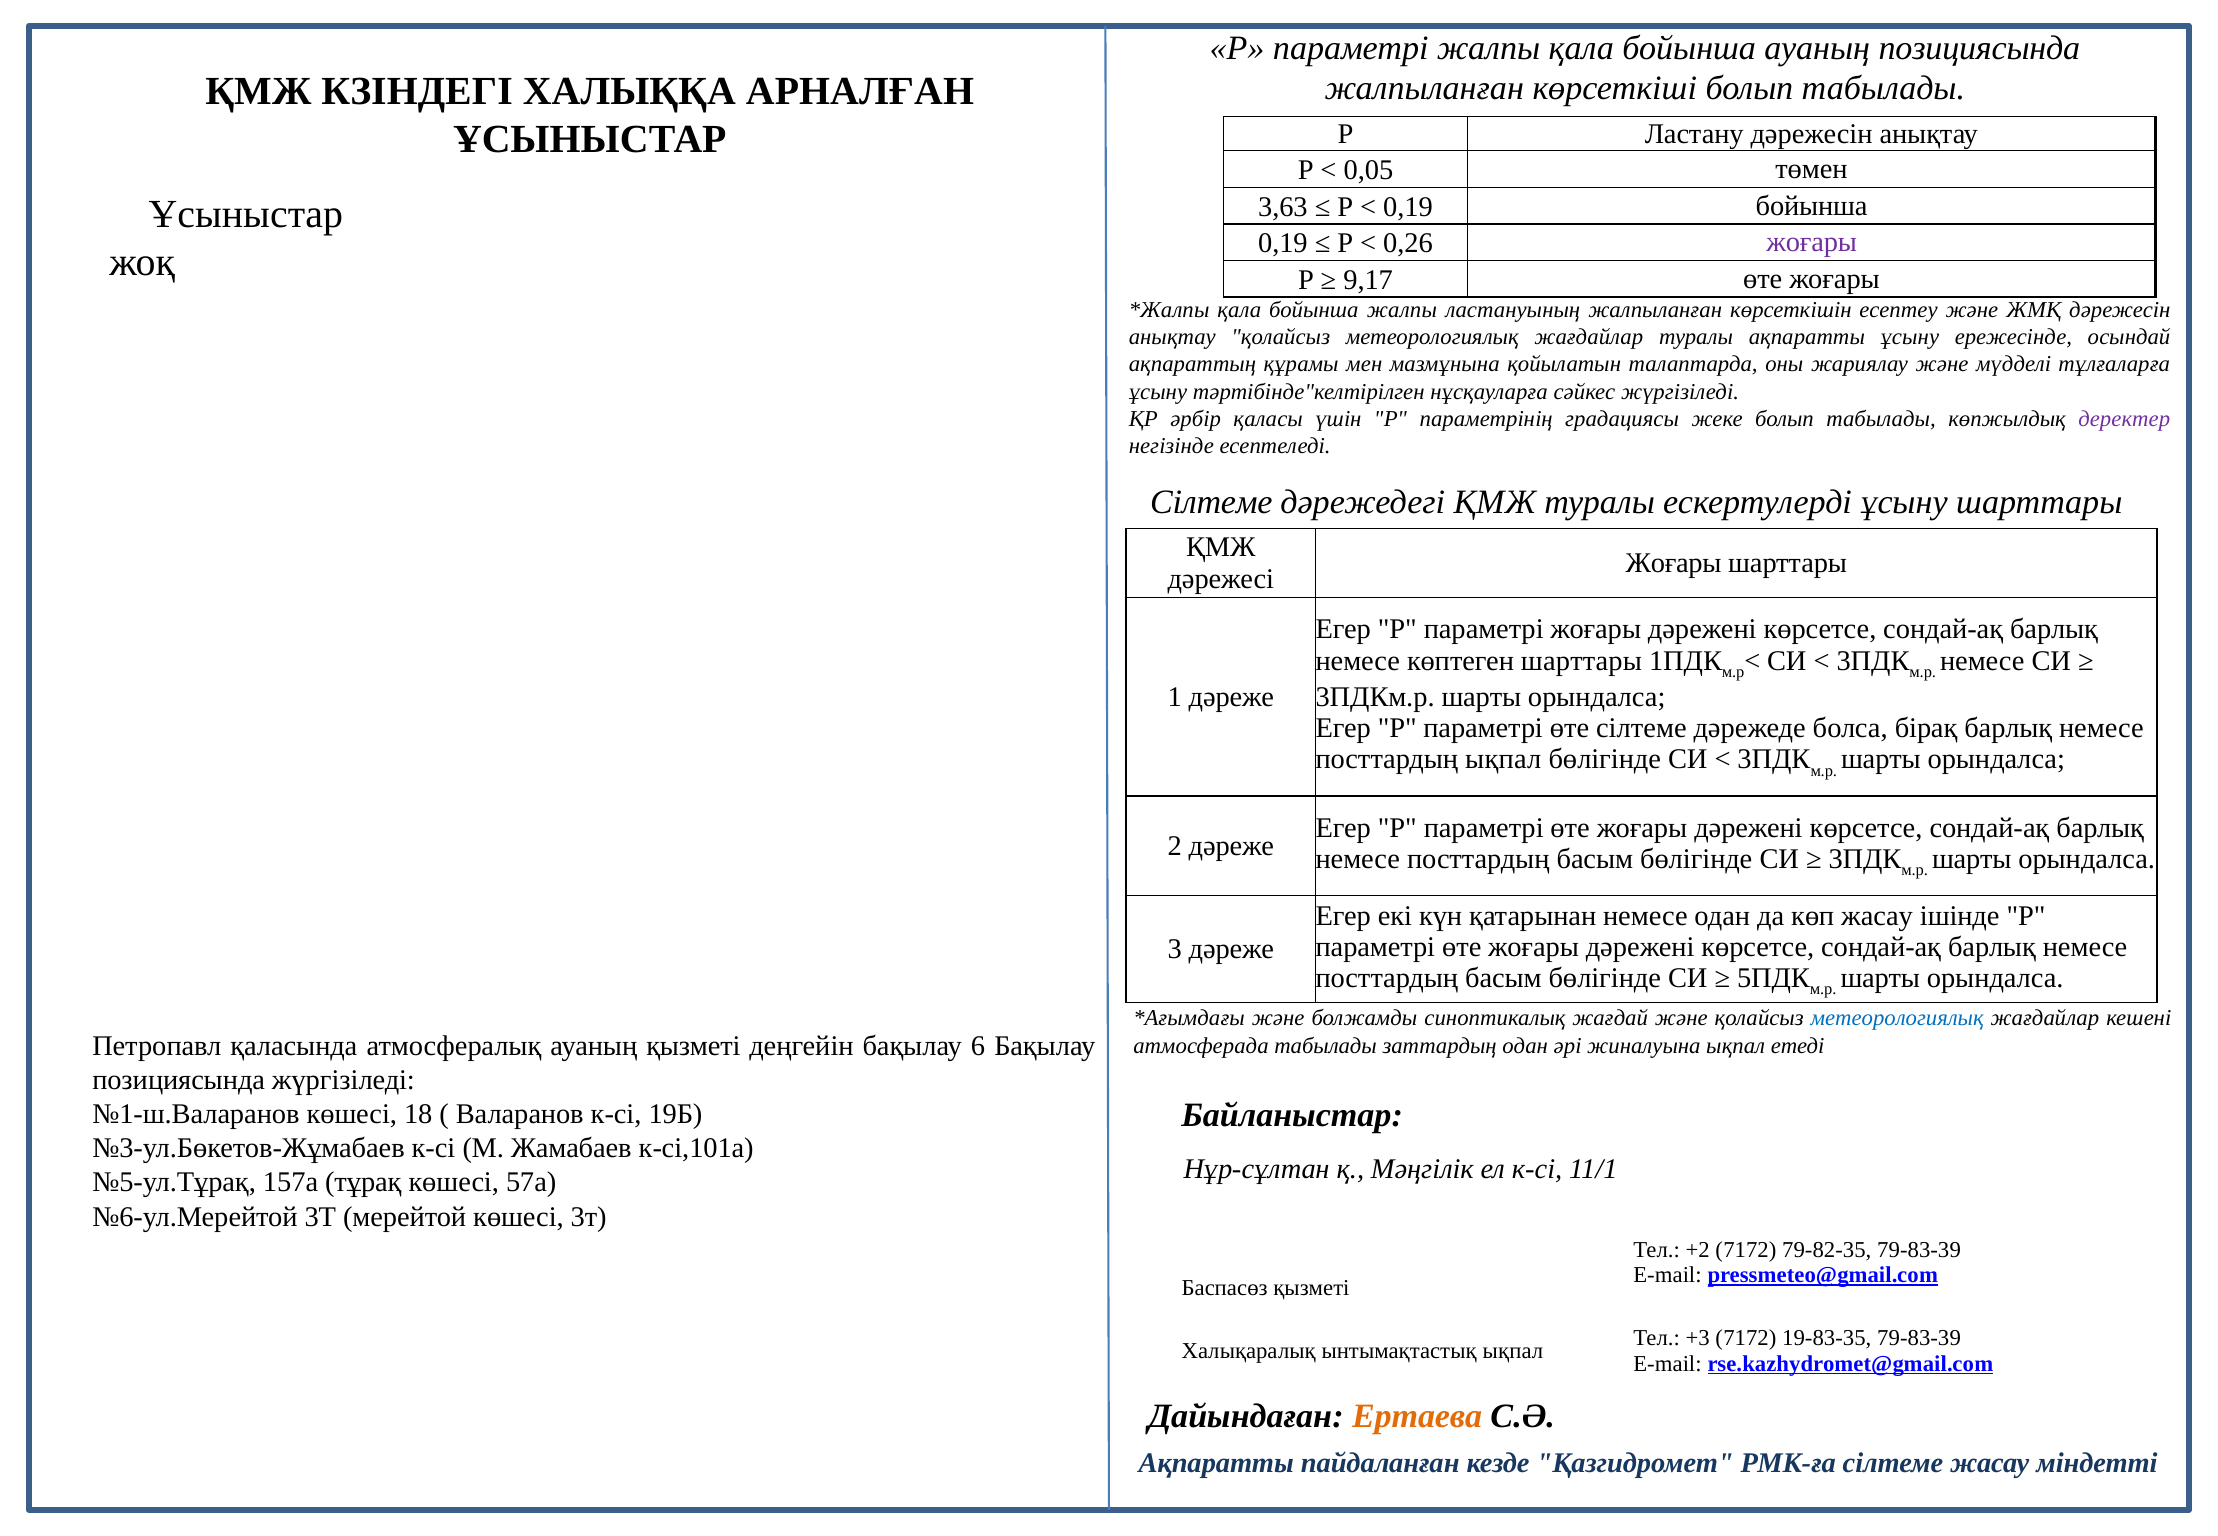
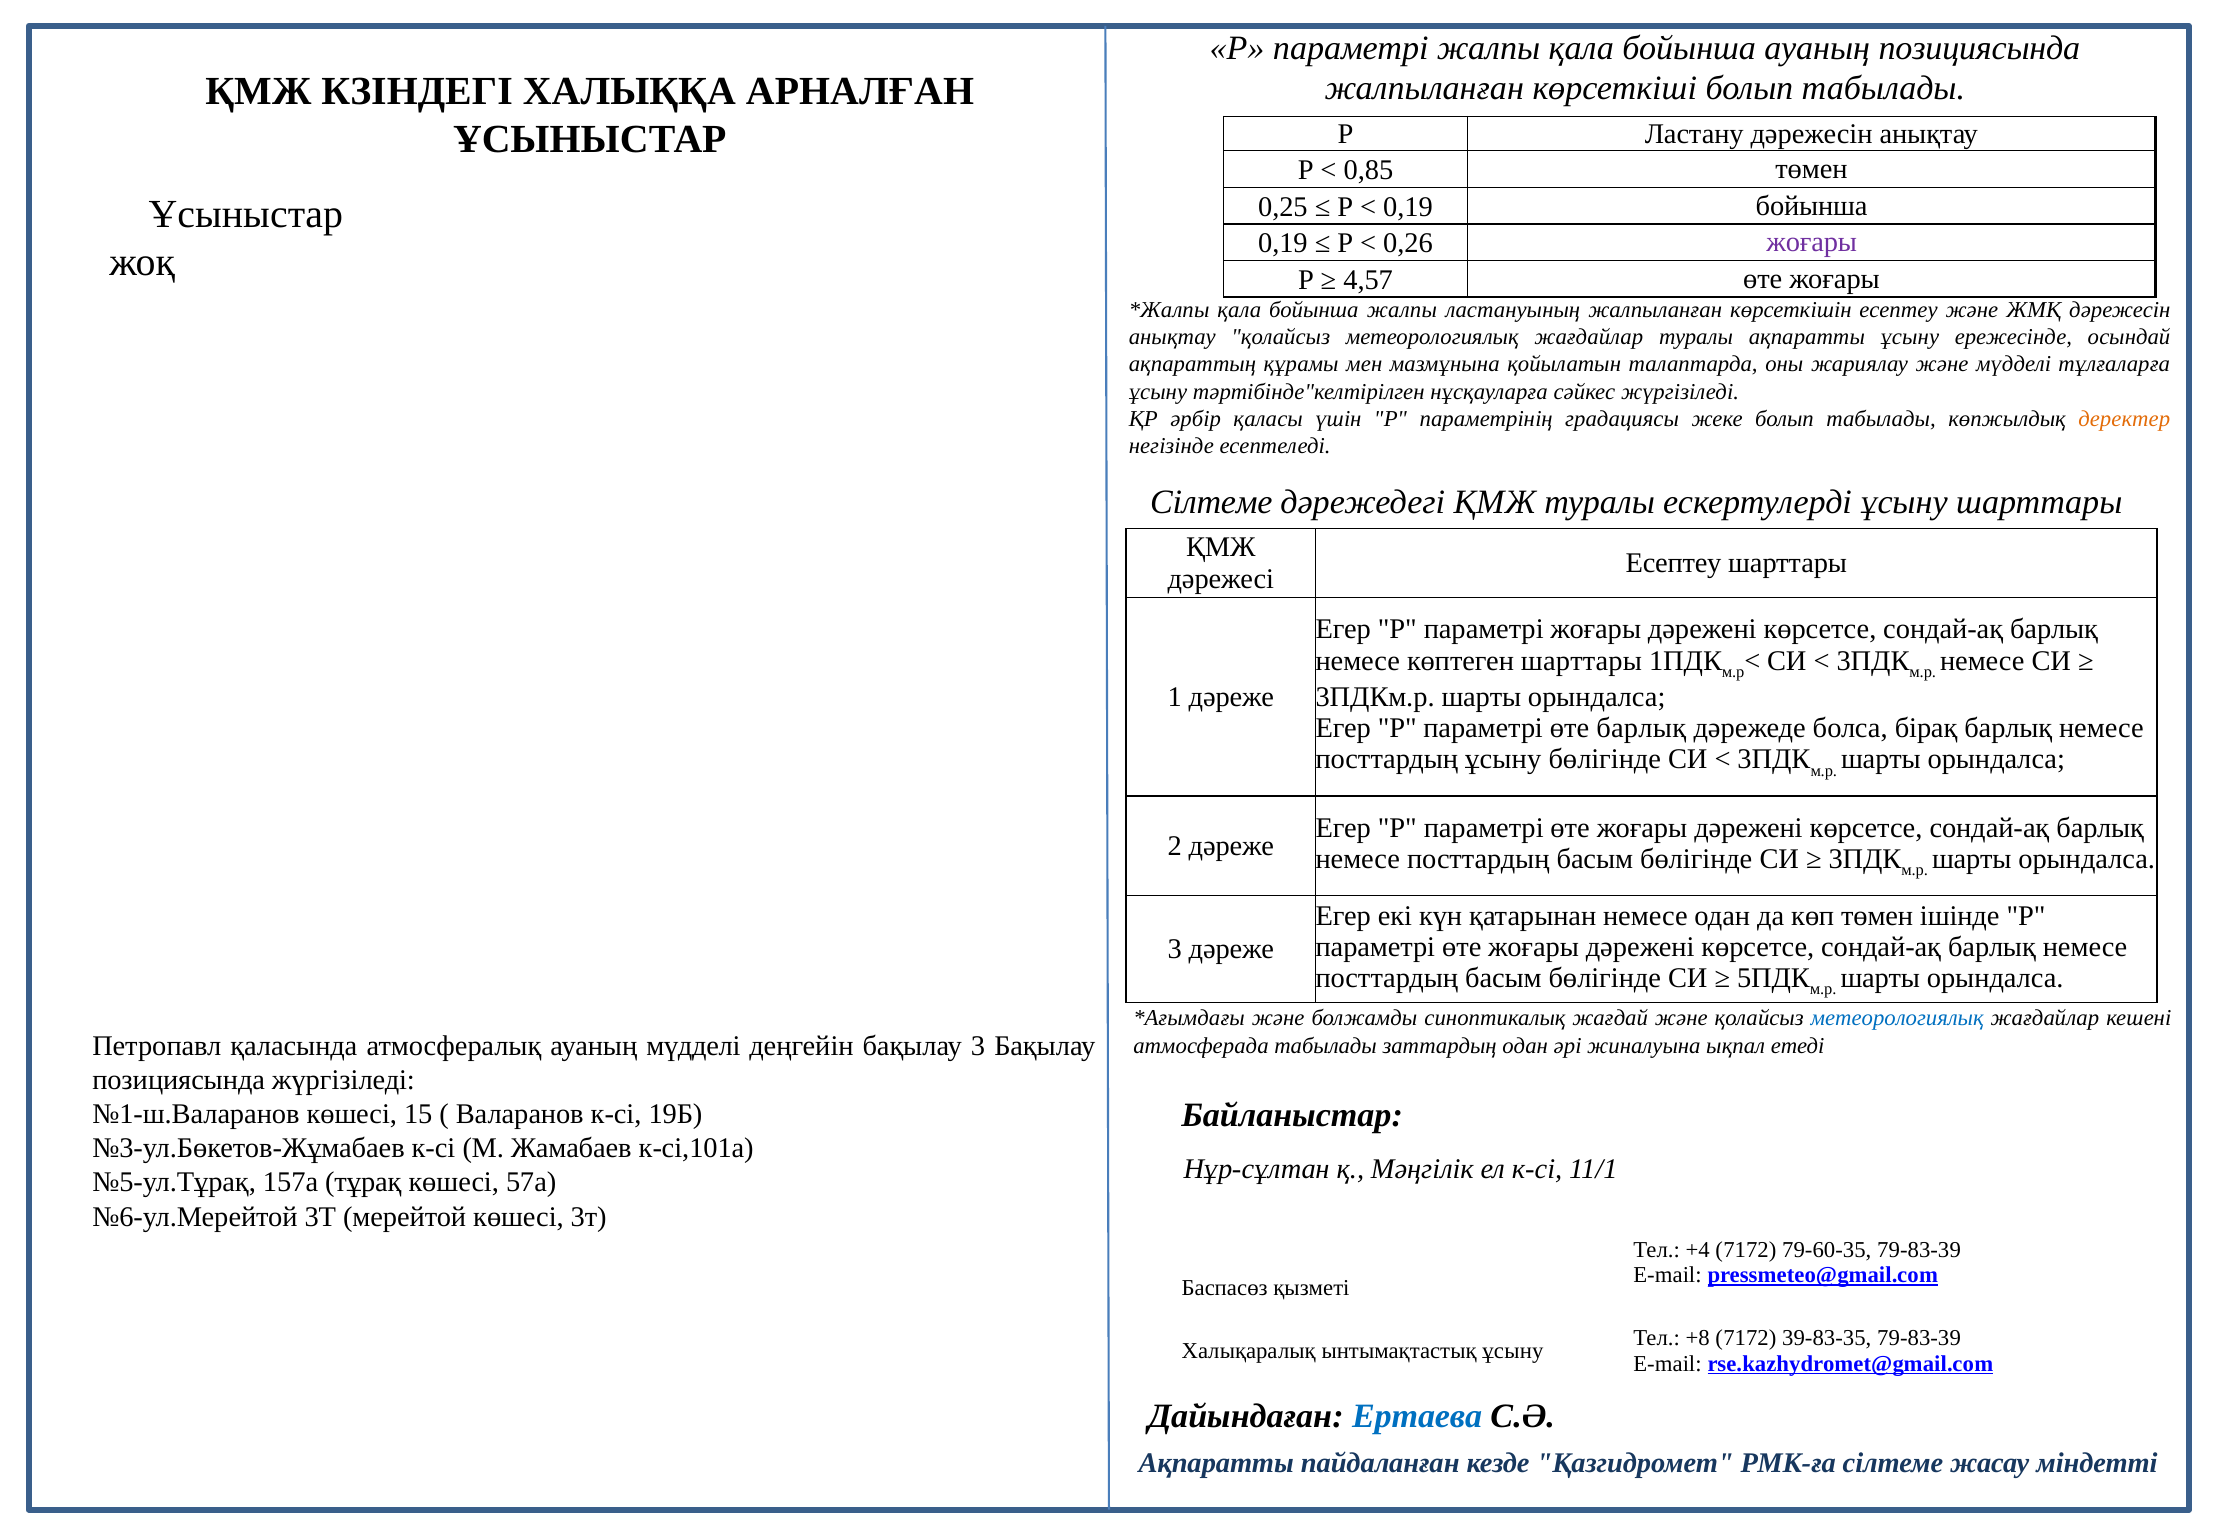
0,05: 0,05 -> 0,85
3,63: 3,63 -> 0,25
9,17: 9,17 -> 4,57
деректер colour: purple -> orange
Жоғары at (1674, 563): Жоғары -> Есептеу
өте сілтеме: сілтеме -> барлық
посттардың ықпал: ықпал -> ұсыну
көп жасау: жасау -> төмен
ауаның қызметі: қызметі -> мүдделі
бақылау 6: 6 -> 3
18: 18 -> 15
+2: +2 -> +4
79-82-35: 79-82-35 -> 79-60-35
+3: +3 -> +8
19-83-35: 19-83-35 -> 39-83-35
ынтымақтастық ықпал: ықпал -> ұсыну
Ертаева colour: orange -> blue
